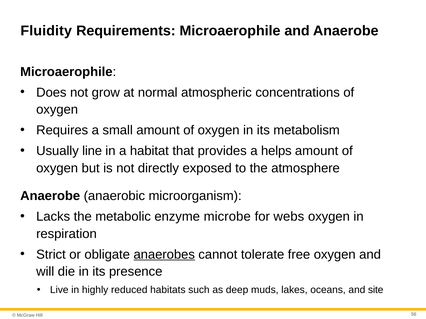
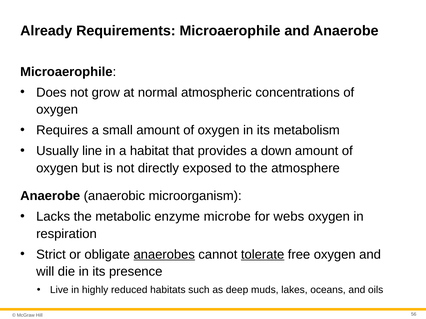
Fluidity: Fluidity -> Already
helps: helps -> down
tolerate underline: none -> present
site: site -> oils
